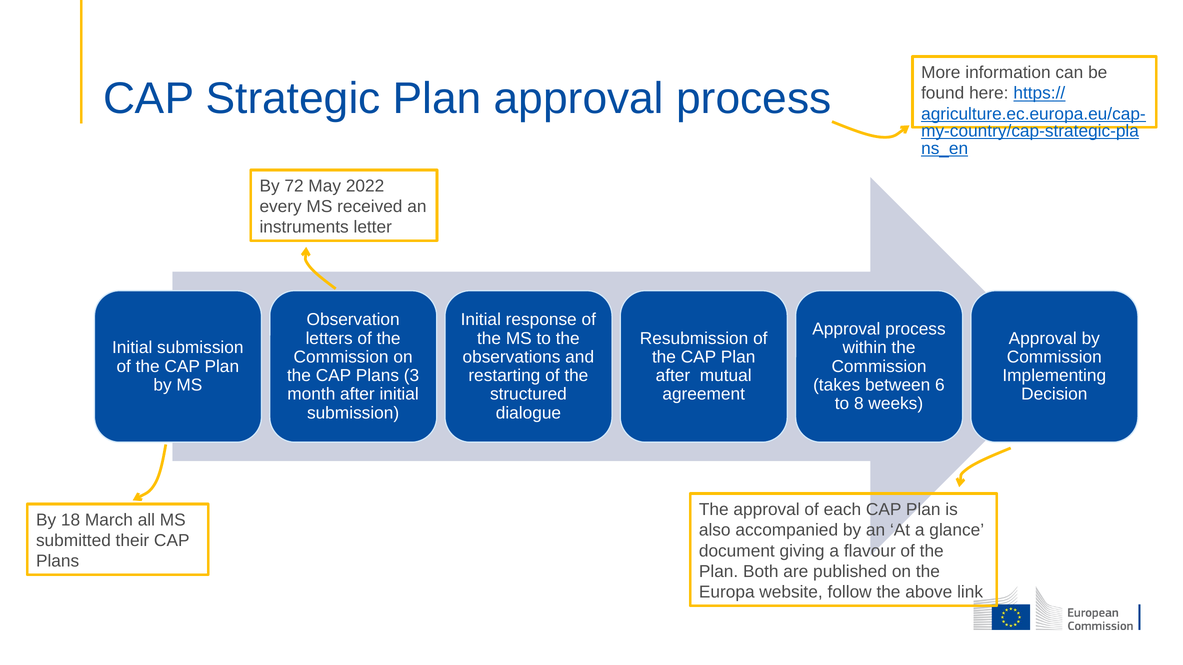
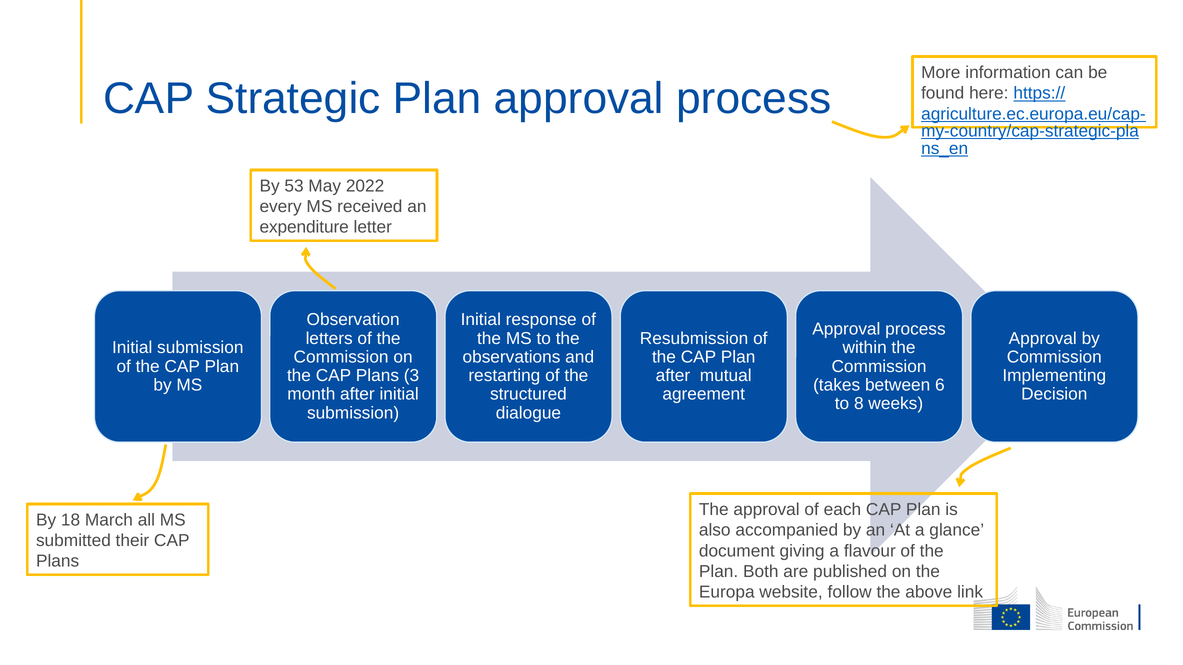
72: 72 -> 53
instruments: instruments -> expenditure
